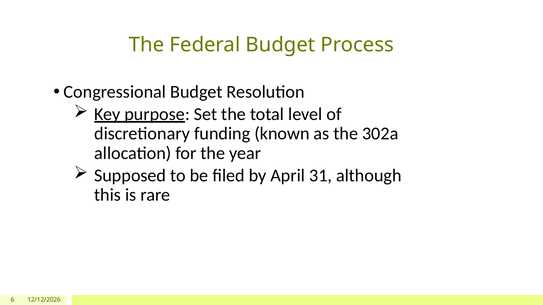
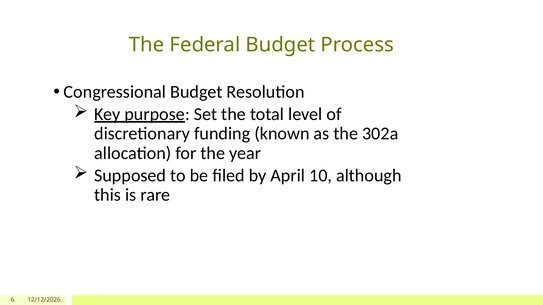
31: 31 -> 10
